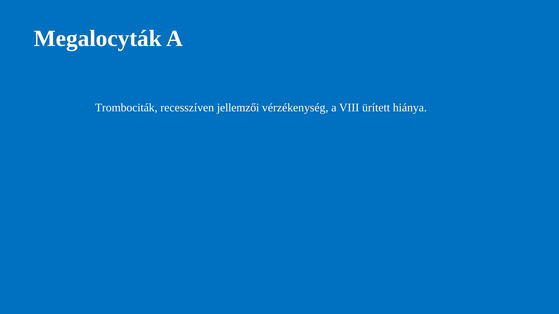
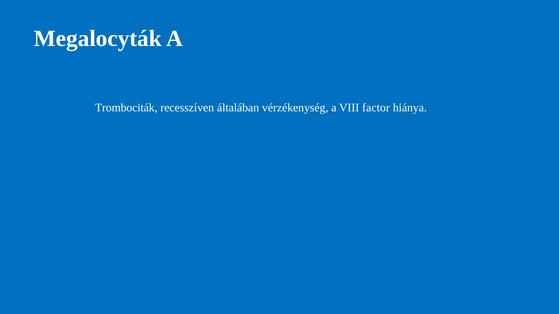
jellemzői: jellemzői -> általában
ürített: ürített -> factor
